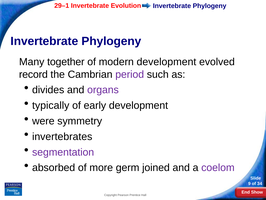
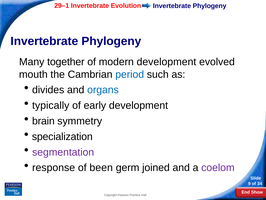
record: record -> mouth
period colour: purple -> blue
organs colour: purple -> blue
were: were -> brain
invertebrates: invertebrates -> specialization
absorbed: absorbed -> response
more: more -> been
